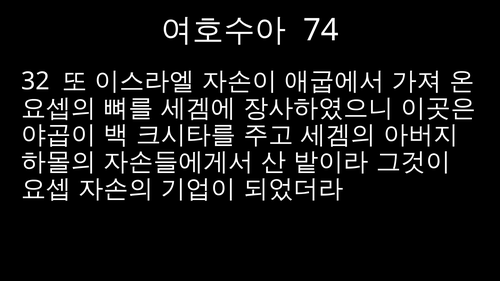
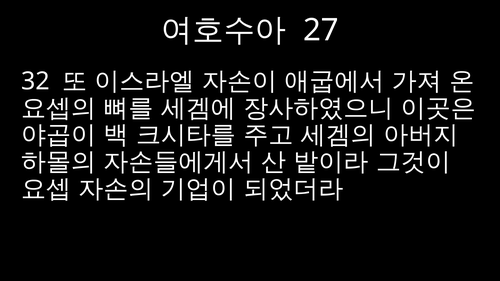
74: 74 -> 27
